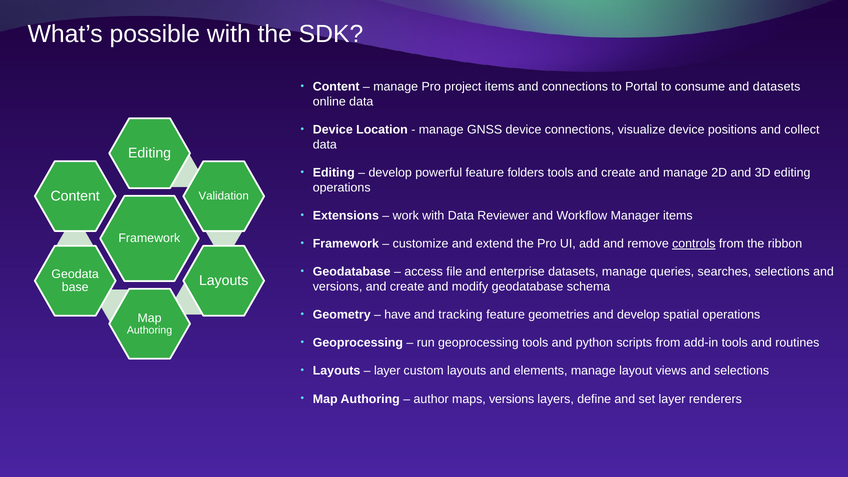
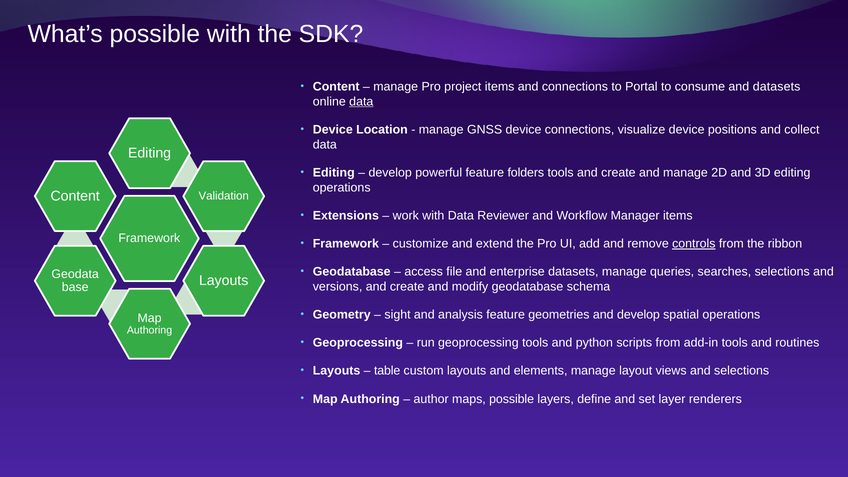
data at (361, 102) underline: none -> present
have: have -> sight
tracking: tracking -> analysis
layer at (387, 371): layer -> table
maps versions: versions -> possible
